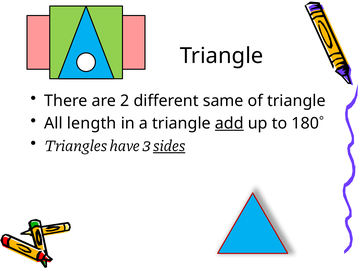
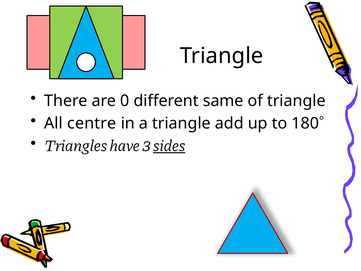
2: 2 -> 0
length: length -> centre
add underline: present -> none
